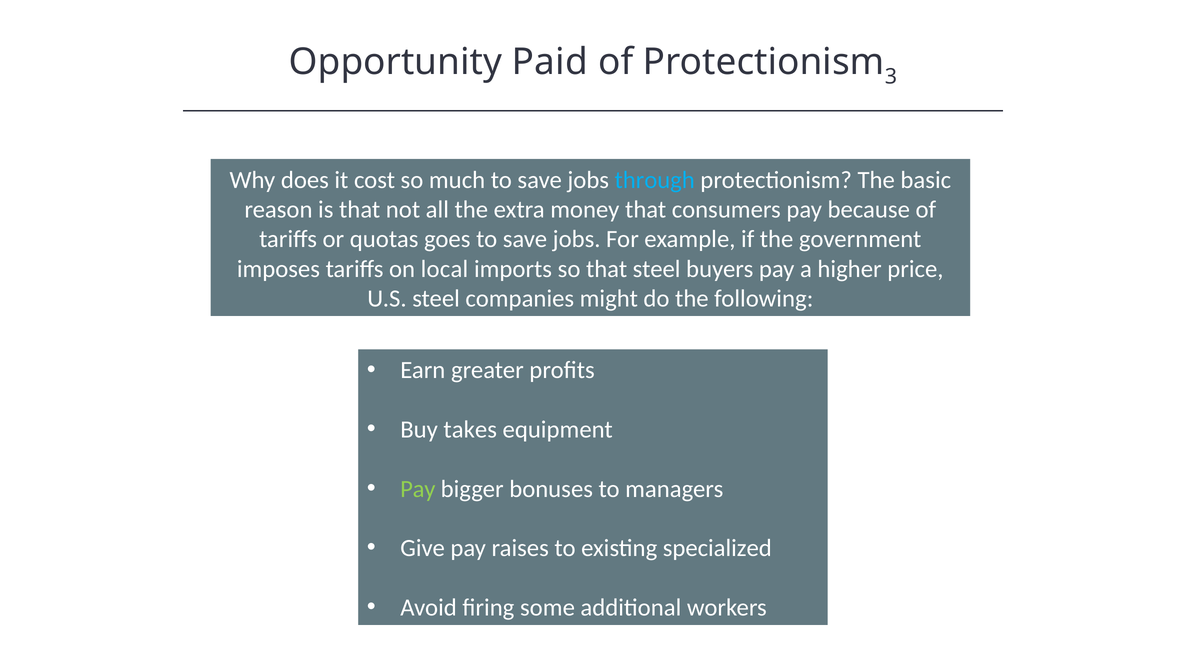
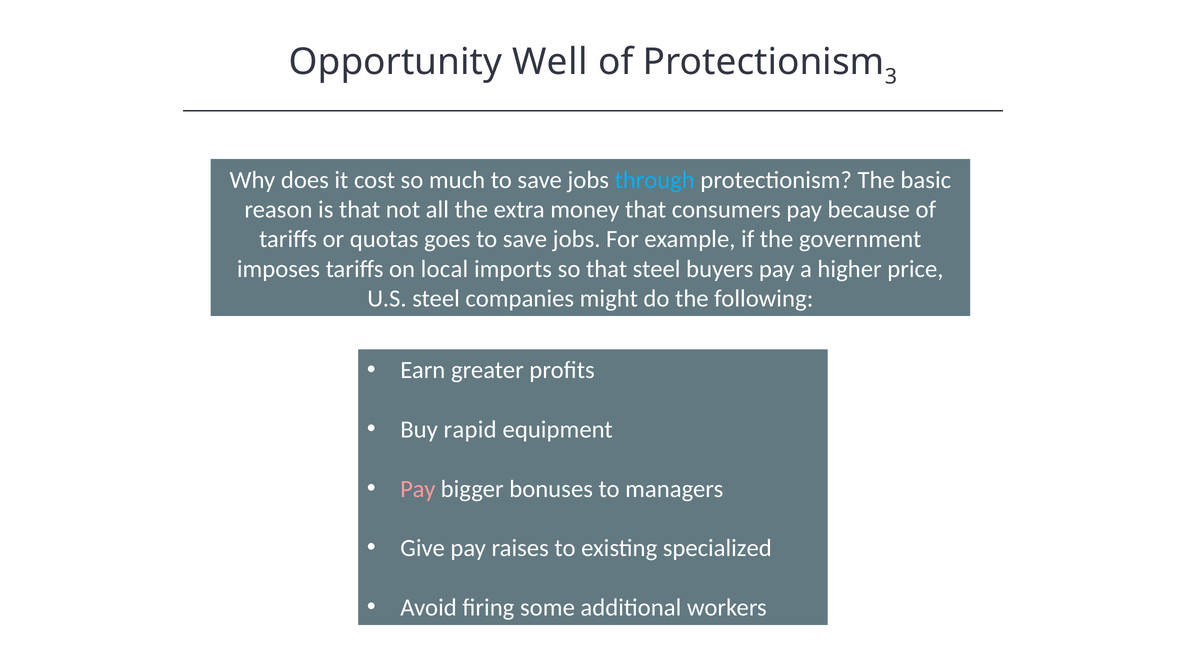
Paid: Paid -> Well
takes: takes -> rapid
Pay at (418, 489) colour: light green -> pink
